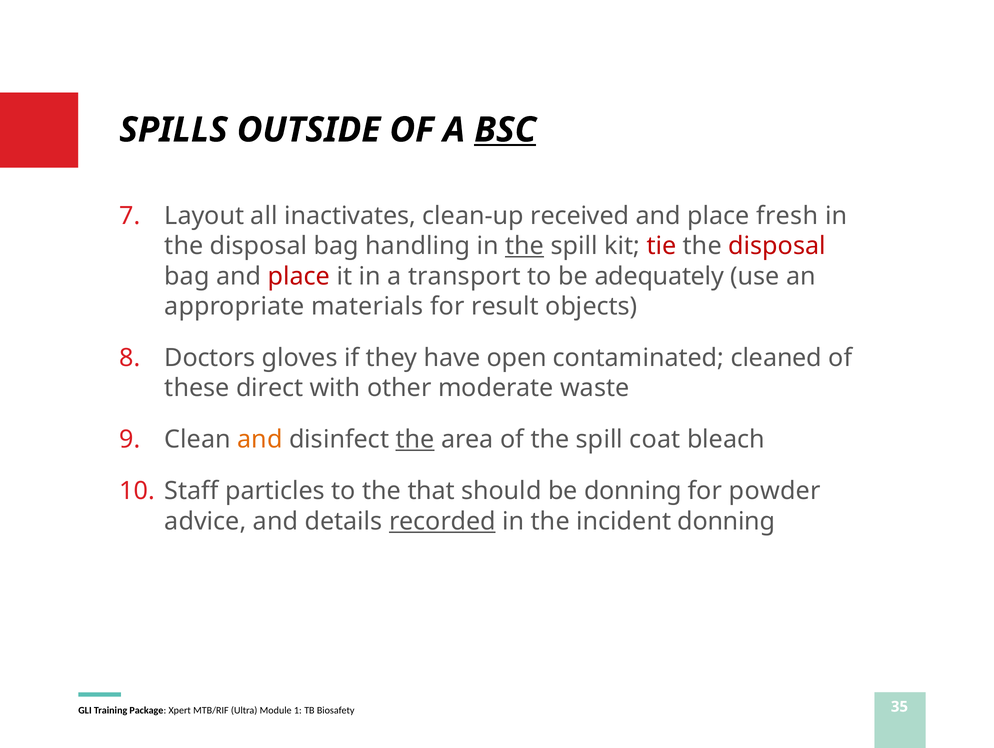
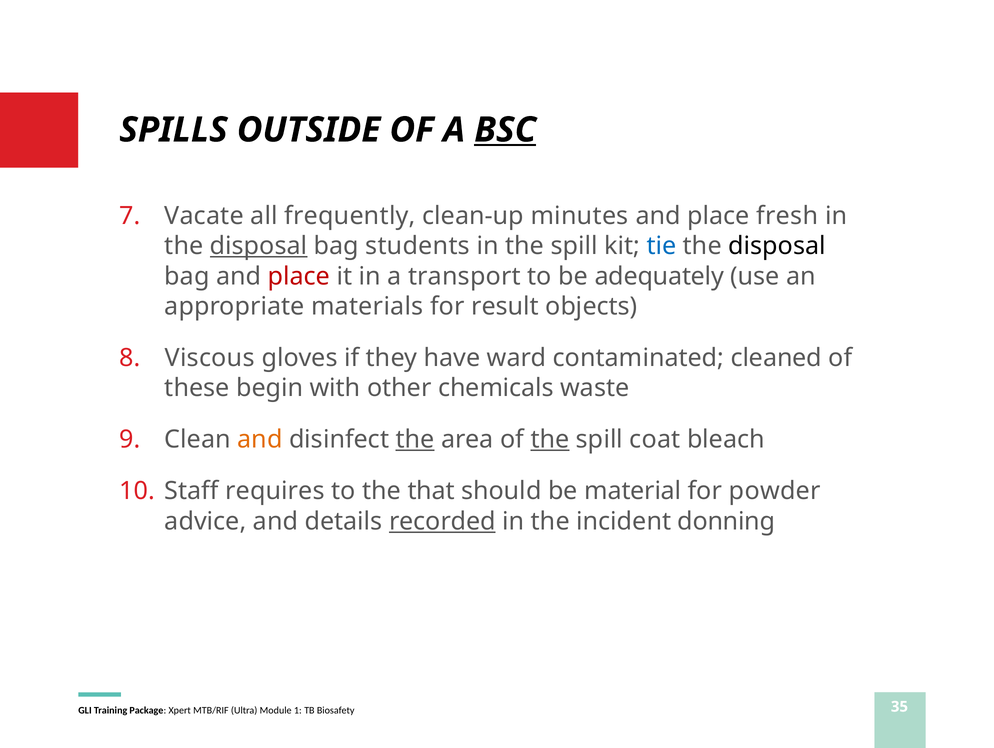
Layout: Layout -> Vacate
inactivates: inactivates -> frequently
received: received -> minutes
disposal at (259, 246) underline: none -> present
handling: handling -> students
the at (525, 246) underline: present -> none
tie colour: red -> blue
disposal at (777, 246) colour: red -> black
Doctors: Doctors -> Viscous
open: open -> ward
direct: direct -> begin
moderate: moderate -> chemicals
the at (550, 440) underline: none -> present
particles: particles -> requires
be donning: donning -> material
